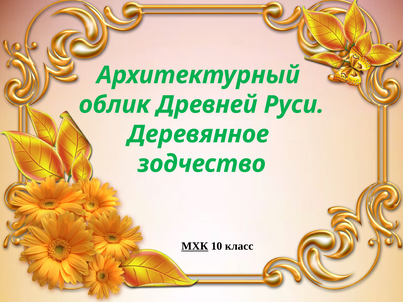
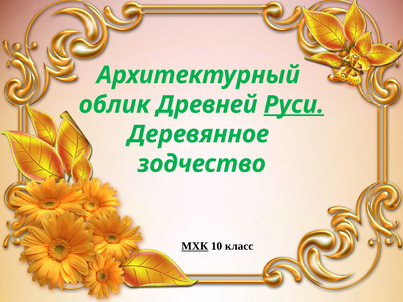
Руси underline: none -> present
